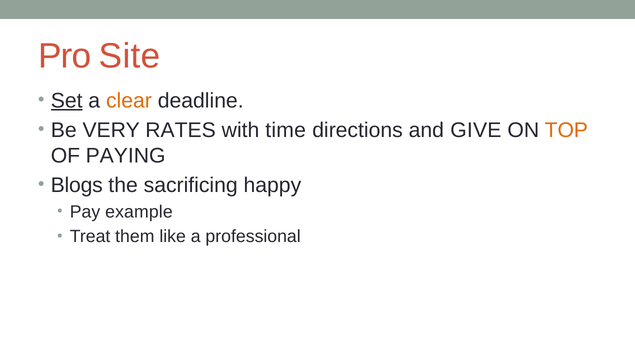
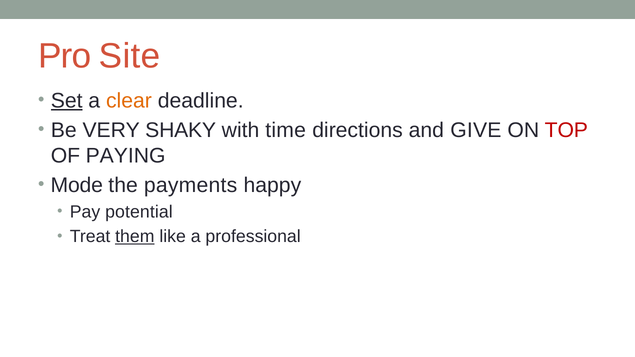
RATES: RATES -> SHAKY
TOP colour: orange -> red
Blogs: Blogs -> Mode
sacrificing: sacrificing -> payments
example: example -> potential
them underline: none -> present
